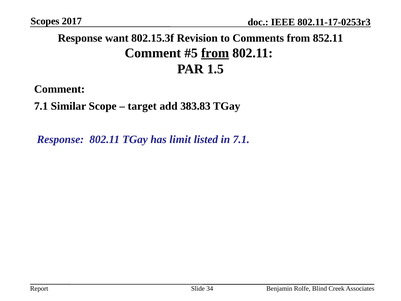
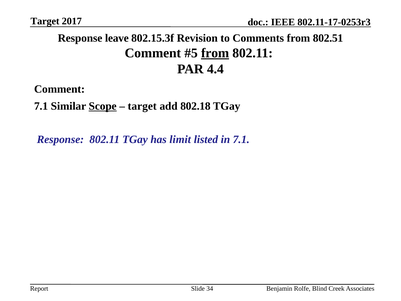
Scopes at (45, 21): Scopes -> Target
want: want -> leave
852.11: 852.11 -> 802.51
1.5: 1.5 -> 4.4
Scope underline: none -> present
383.83: 383.83 -> 802.18
